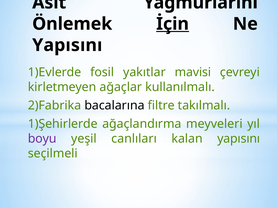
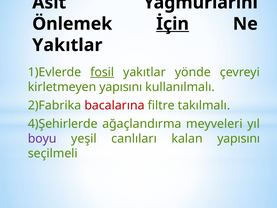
Yapısını at (67, 45): Yapısını -> Yakıtlar
fosil underline: none -> present
mavisi: mavisi -> yönde
kirletmeyen ağaçlar: ağaçlar -> yapısını
bacalarına colour: black -> red
1)Şehirlerde: 1)Şehirlerde -> 4)Şehirlerde
